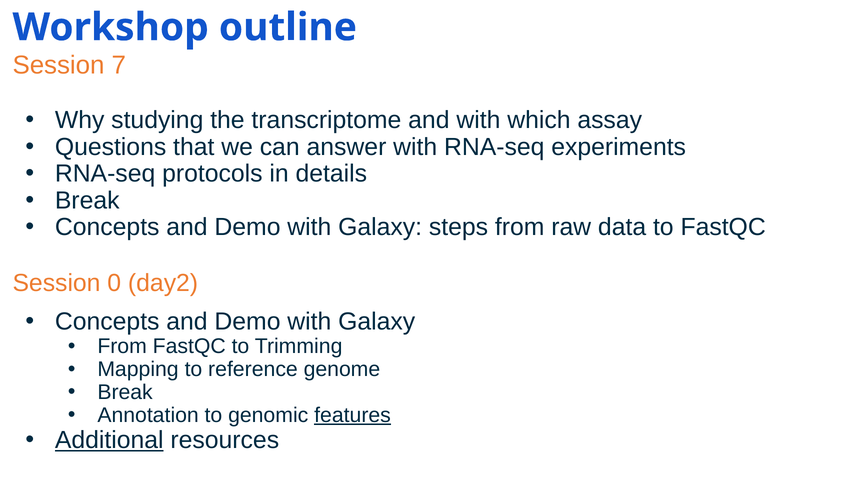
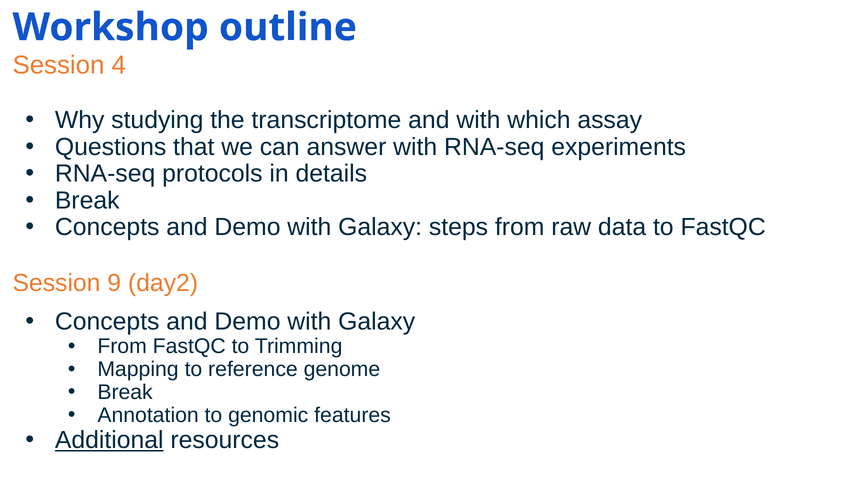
7: 7 -> 4
0: 0 -> 9
features underline: present -> none
